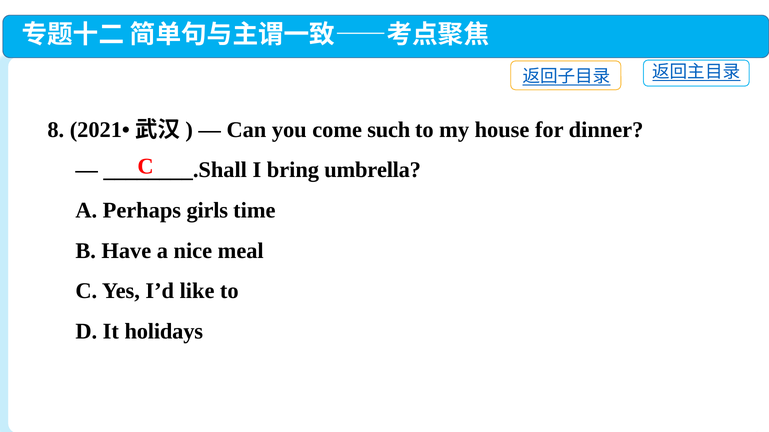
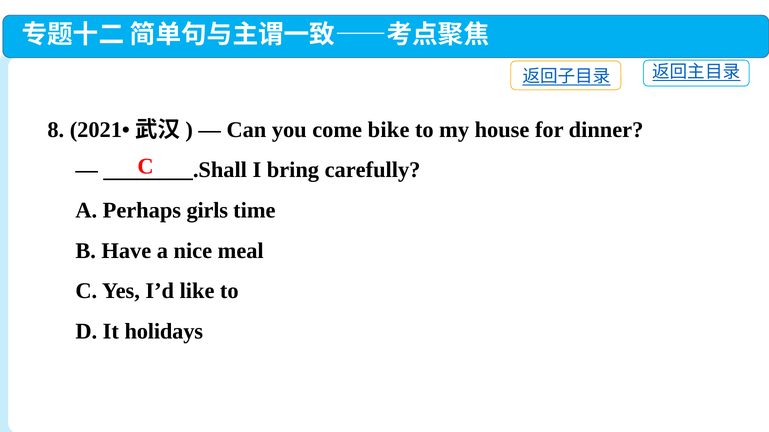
such: such -> bike
umbrella: umbrella -> carefully
